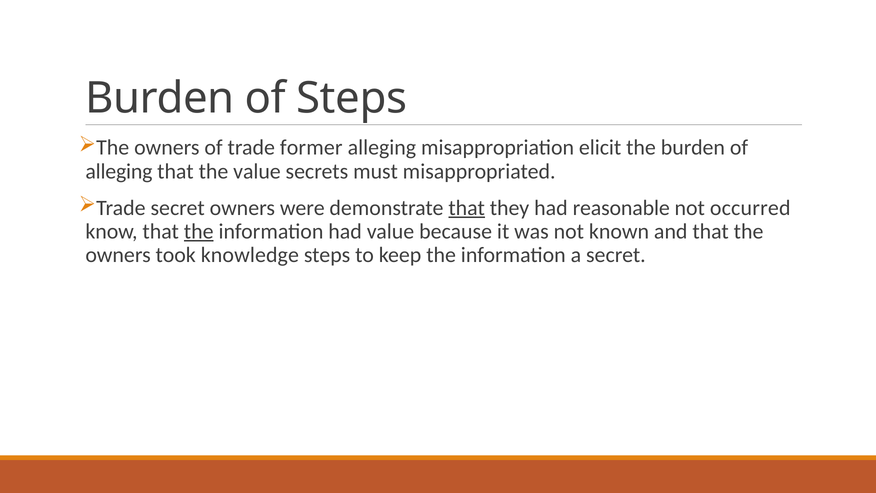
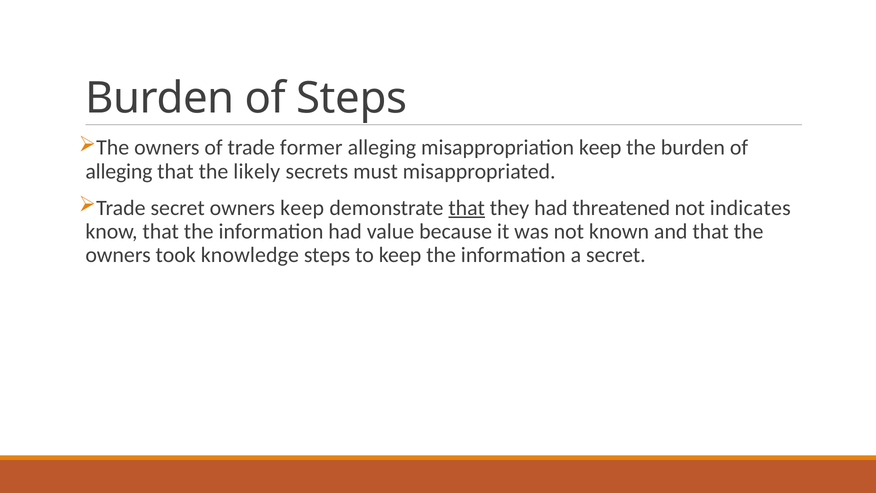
misappropriation elicit: elicit -> keep
the value: value -> likely
owners were: were -> keep
reasonable: reasonable -> threatened
occurred: occurred -> indicates
the at (199, 231) underline: present -> none
